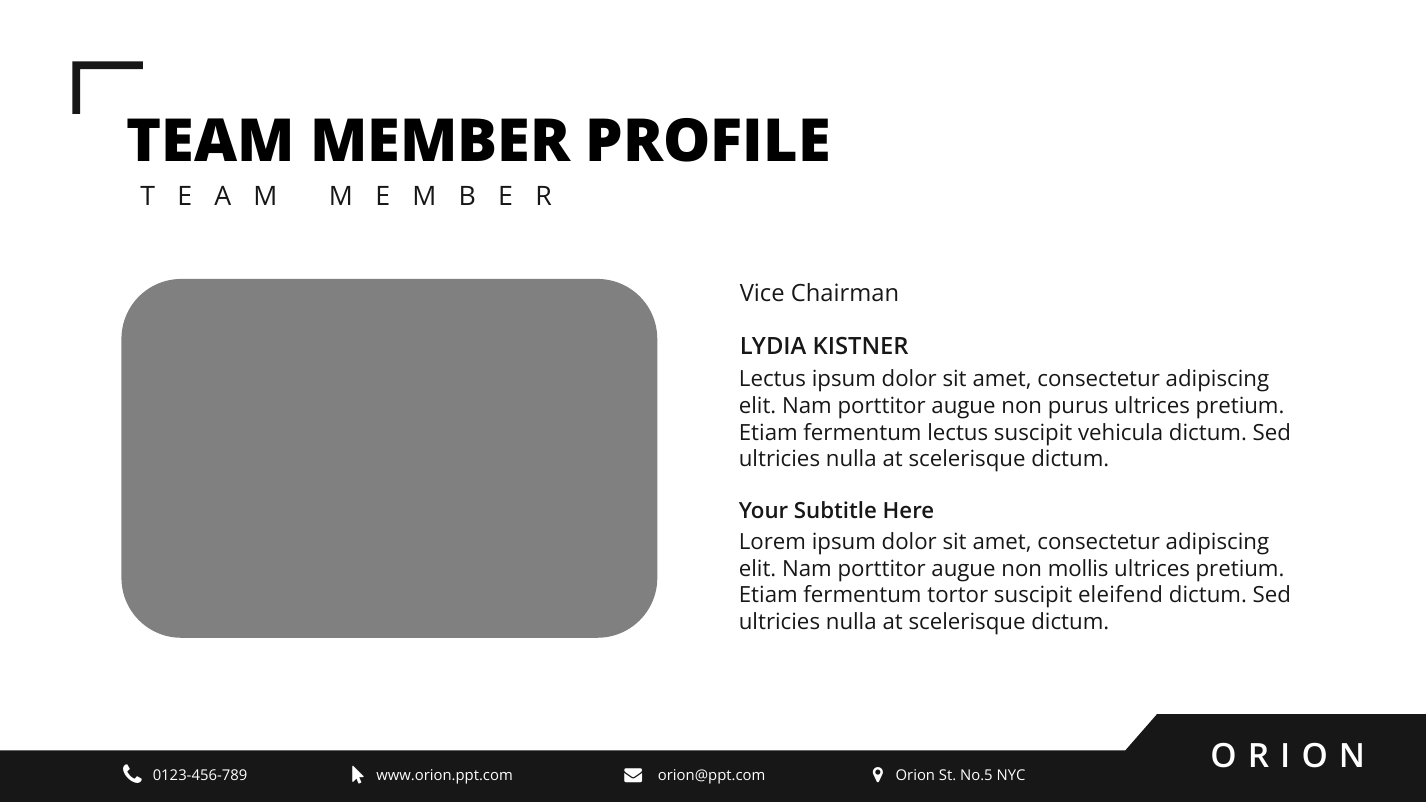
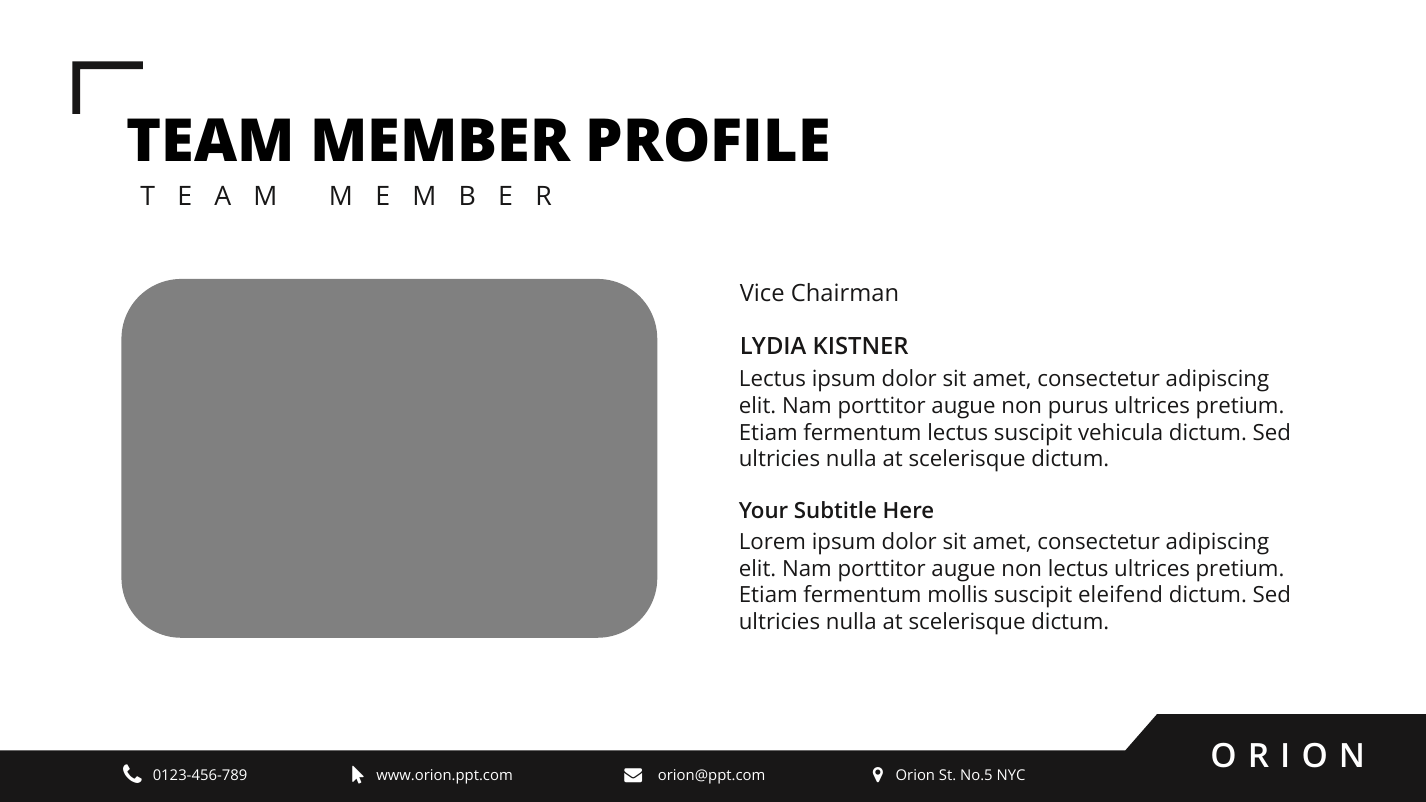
non mollis: mollis -> lectus
tortor: tortor -> mollis
